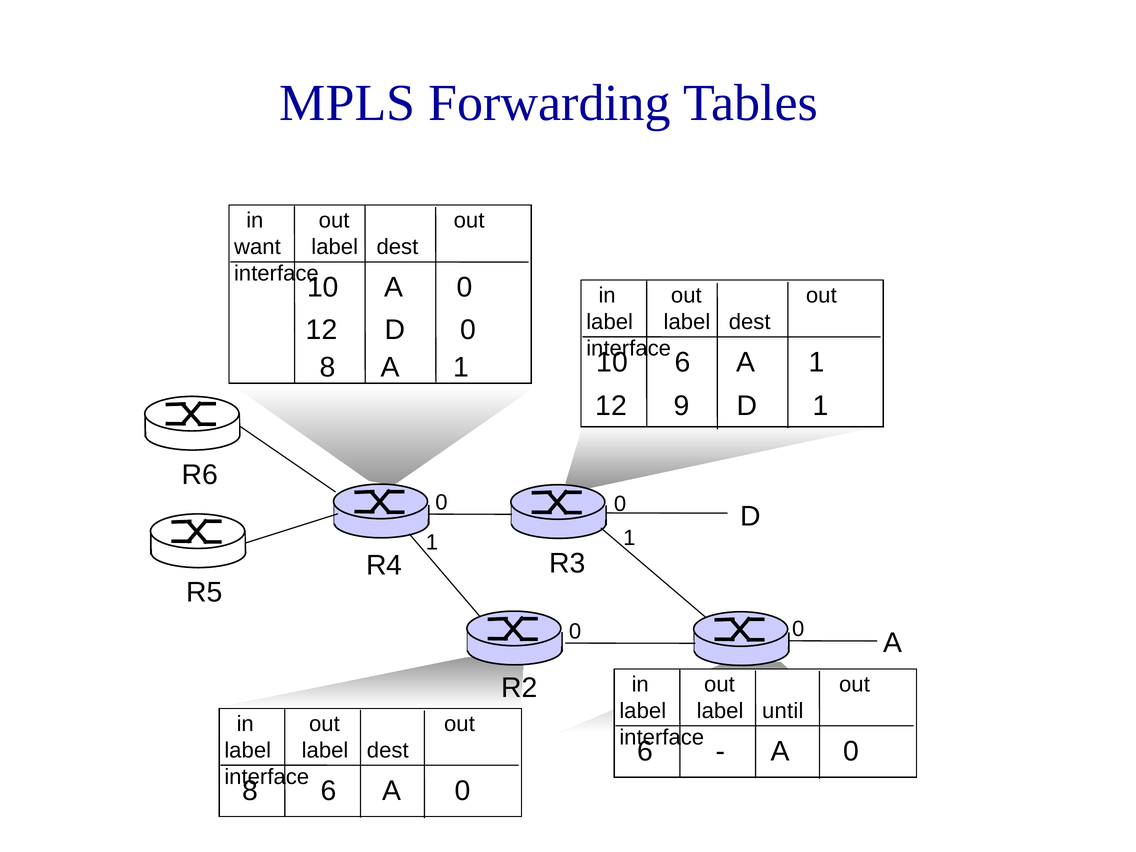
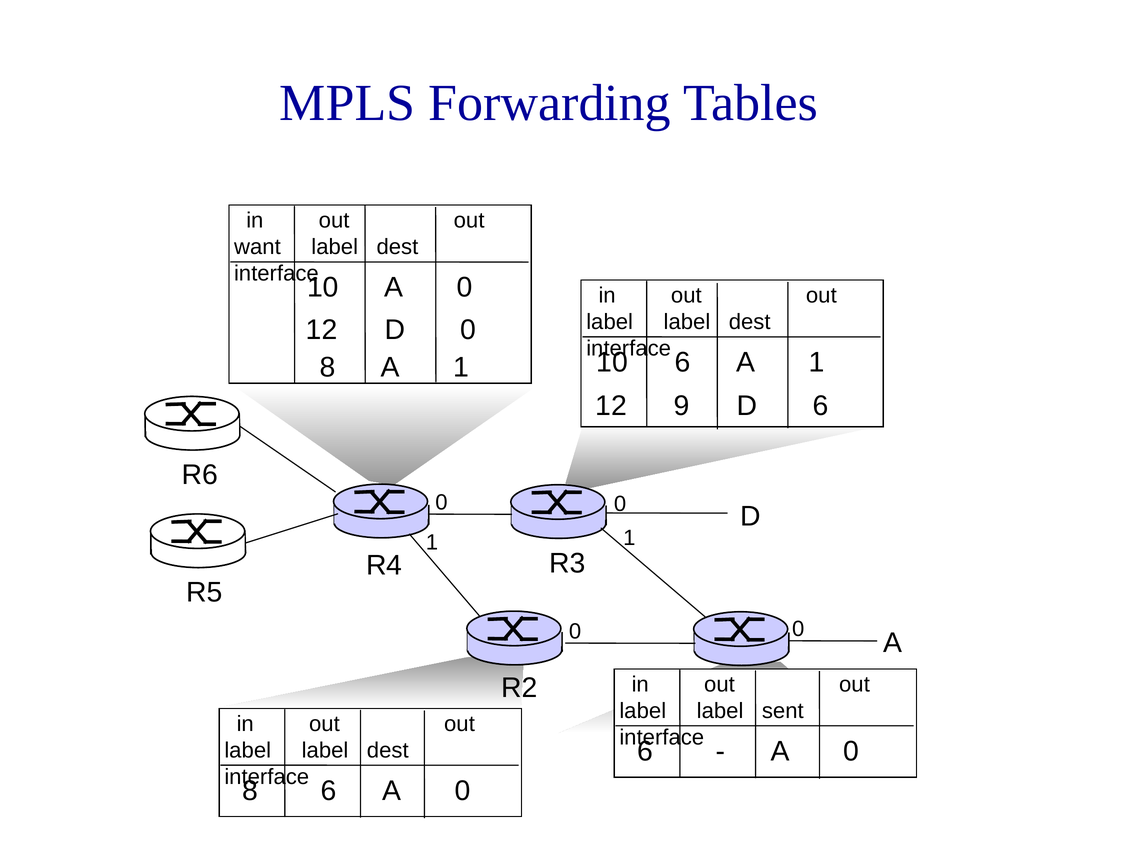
D 1: 1 -> 6
until: until -> sent
